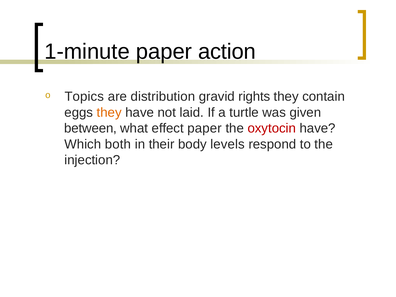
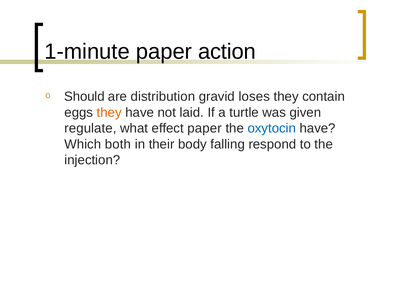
Topics: Topics -> Should
rights: rights -> loses
between: between -> regulate
oxytocin colour: red -> blue
levels: levels -> falling
